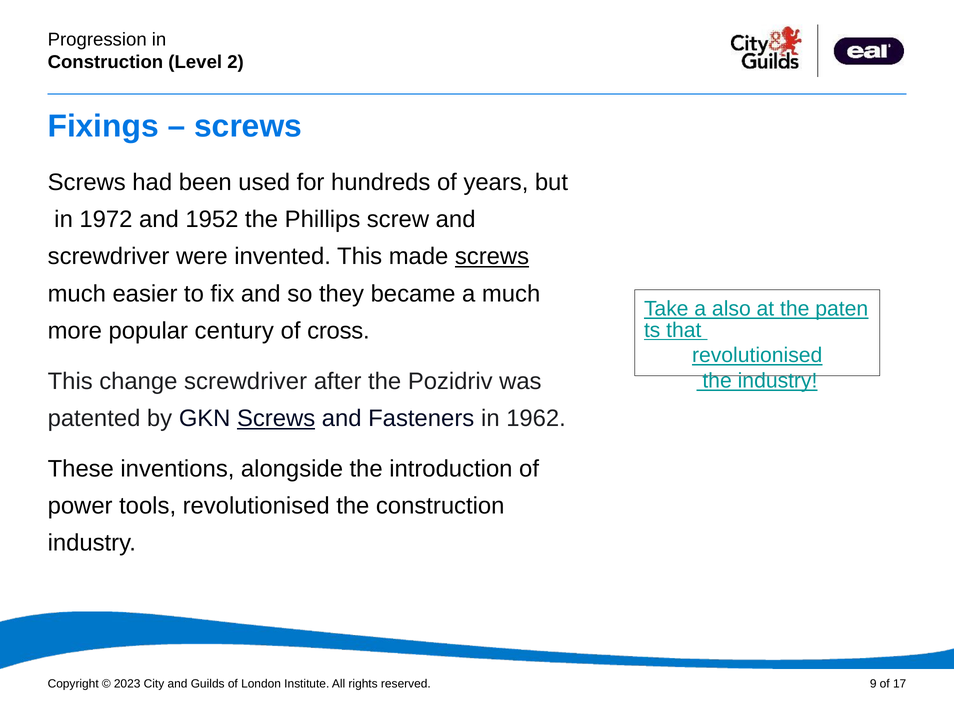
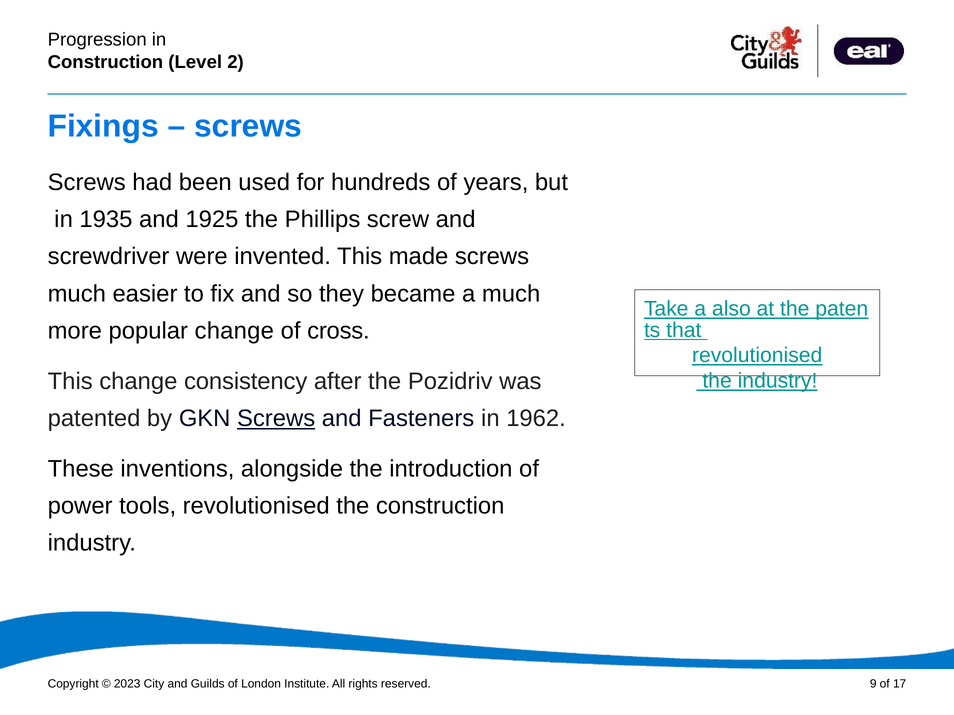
1972: 1972 -> 1935
1952: 1952 -> 1925
screws at (492, 257) underline: present -> none
popular century: century -> change
change screwdriver: screwdriver -> consistency
